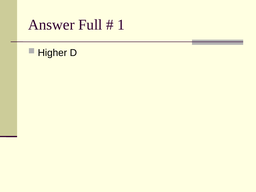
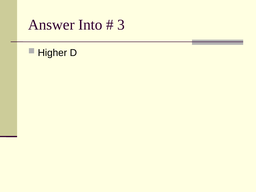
Full: Full -> Into
1: 1 -> 3
